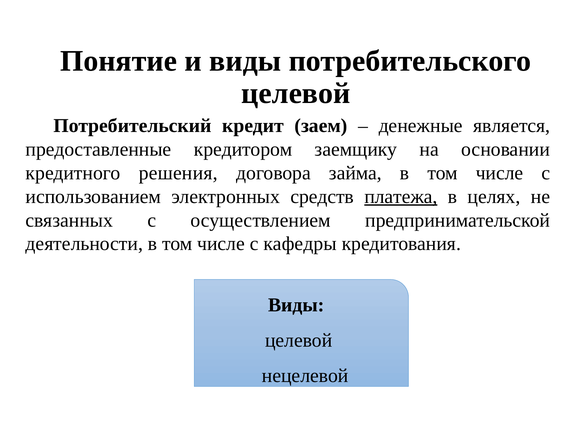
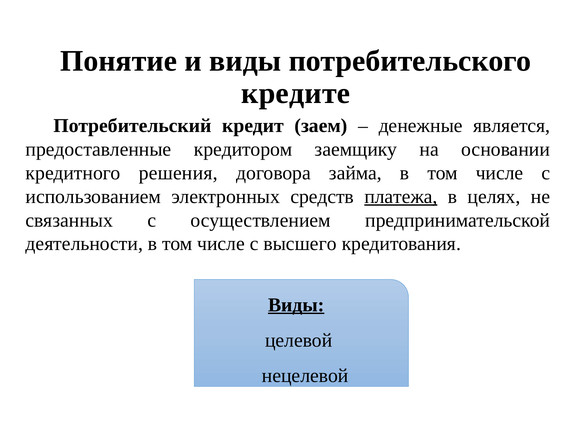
целевой at (296, 93): целевой -> кредите
кафедры: кафедры -> высшего
Виды at (296, 305) underline: none -> present
